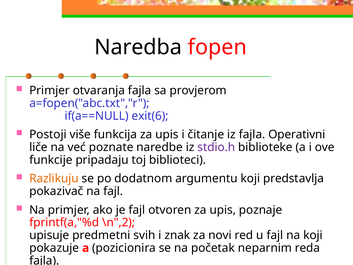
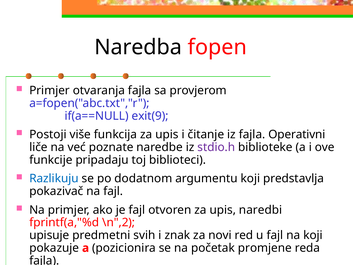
exit(6: exit(6 -> exit(9
Razlikuju colour: orange -> blue
poznaje: poznaje -> naredbi
neparnim: neparnim -> promjene
